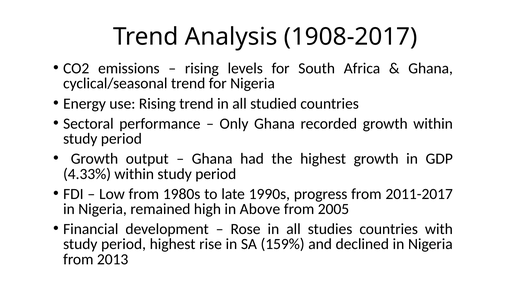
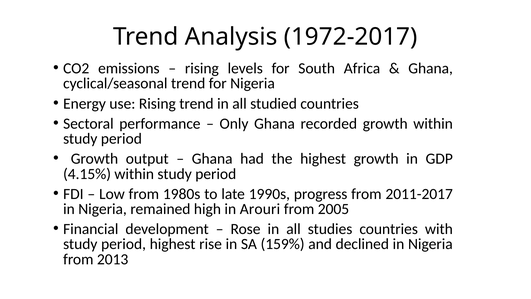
1908-2017: 1908-2017 -> 1972-2017
4.33%: 4.33% -> 4.15%
Above: Above -> Arouri
